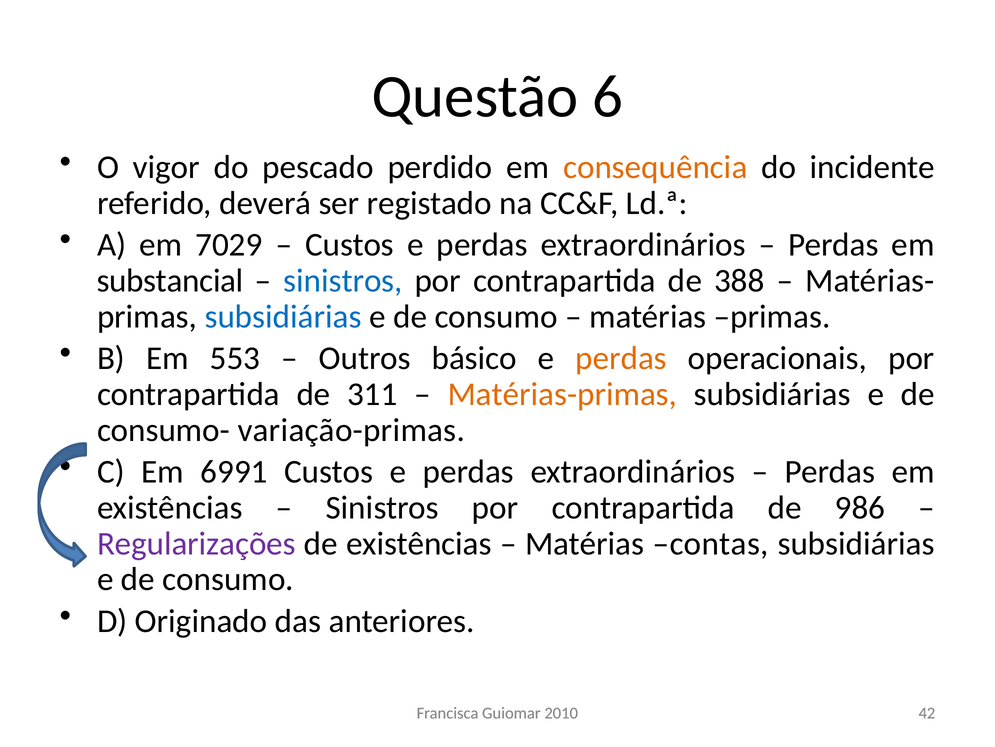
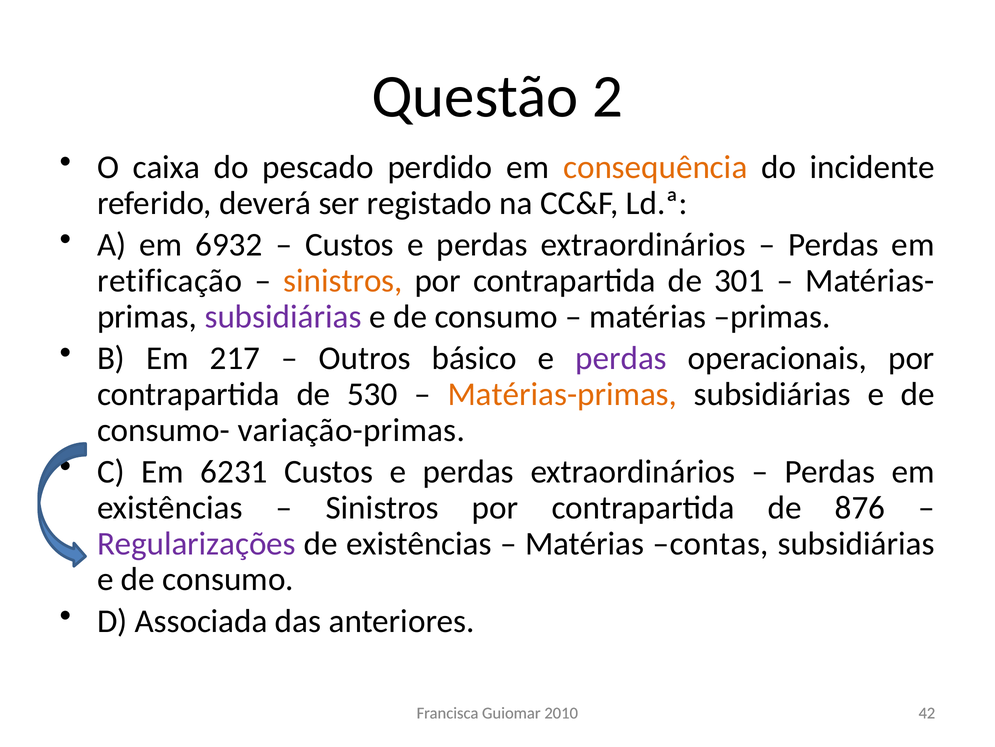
6: 6 -> 2
vigor: vigor -> caixa
7029: 7029 -> 6932
substancial: substancial -> retificação
sinistros at (343, 281) colour: blue -> orange
388: 388 -> 301
subsidiárias at (283, 316) colour: blue -> purple
553: 553 -> 217
perdas at (621, 358) colour: orange -> purple
311: 311 -> 530
6991: 6991 -> 6231
986: 986 -> 876
Originado: Originado -> Associada
